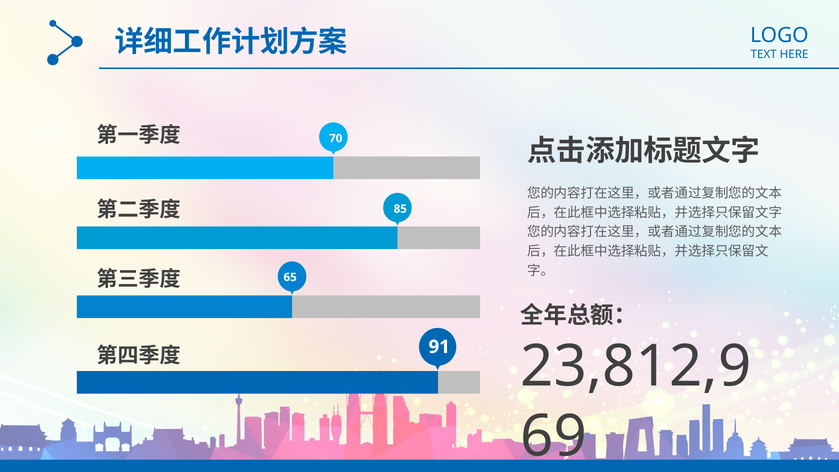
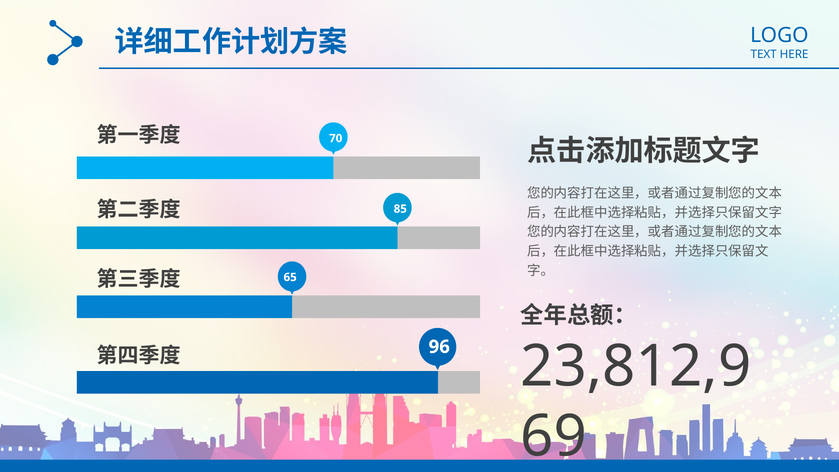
91: 91 -> 96
